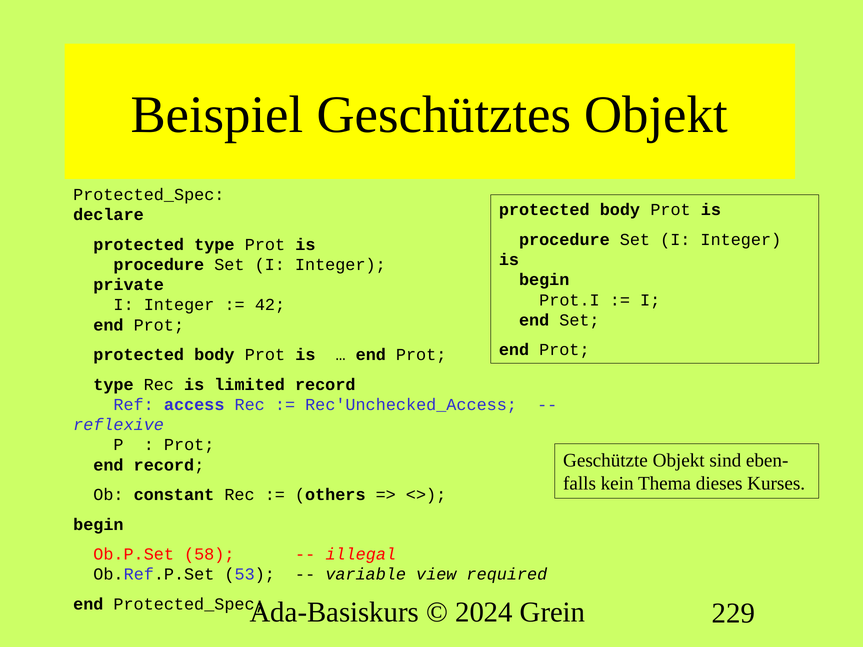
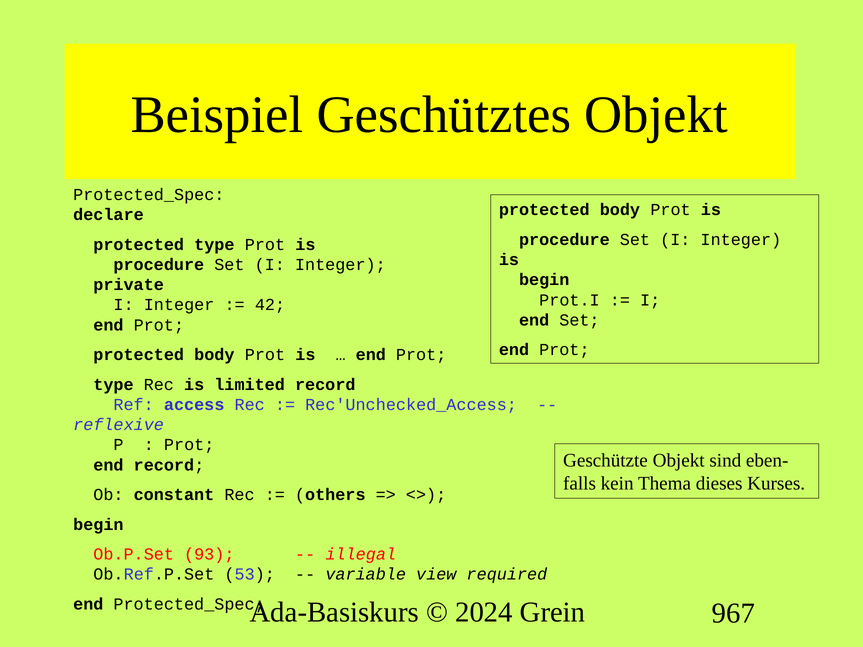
58: 58 -> 93
229: 229 -> 967
